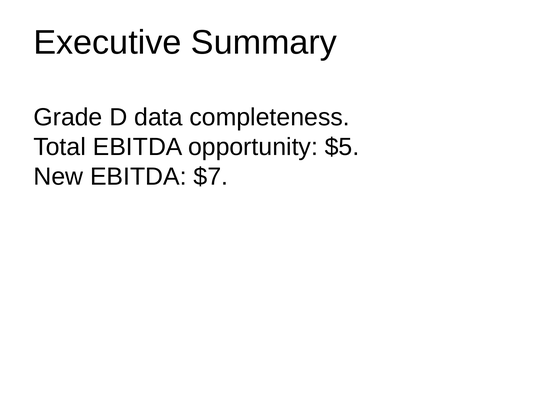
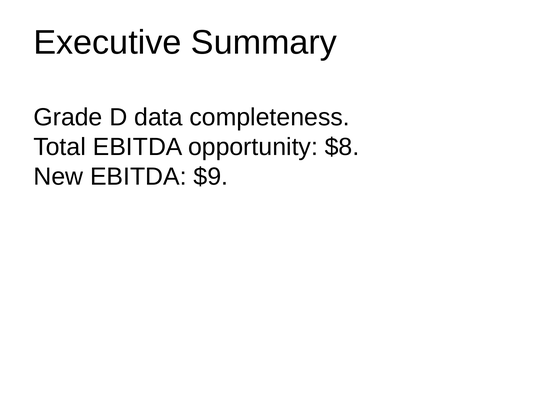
$5: $5 -> $8
$7: $7 -> $9
